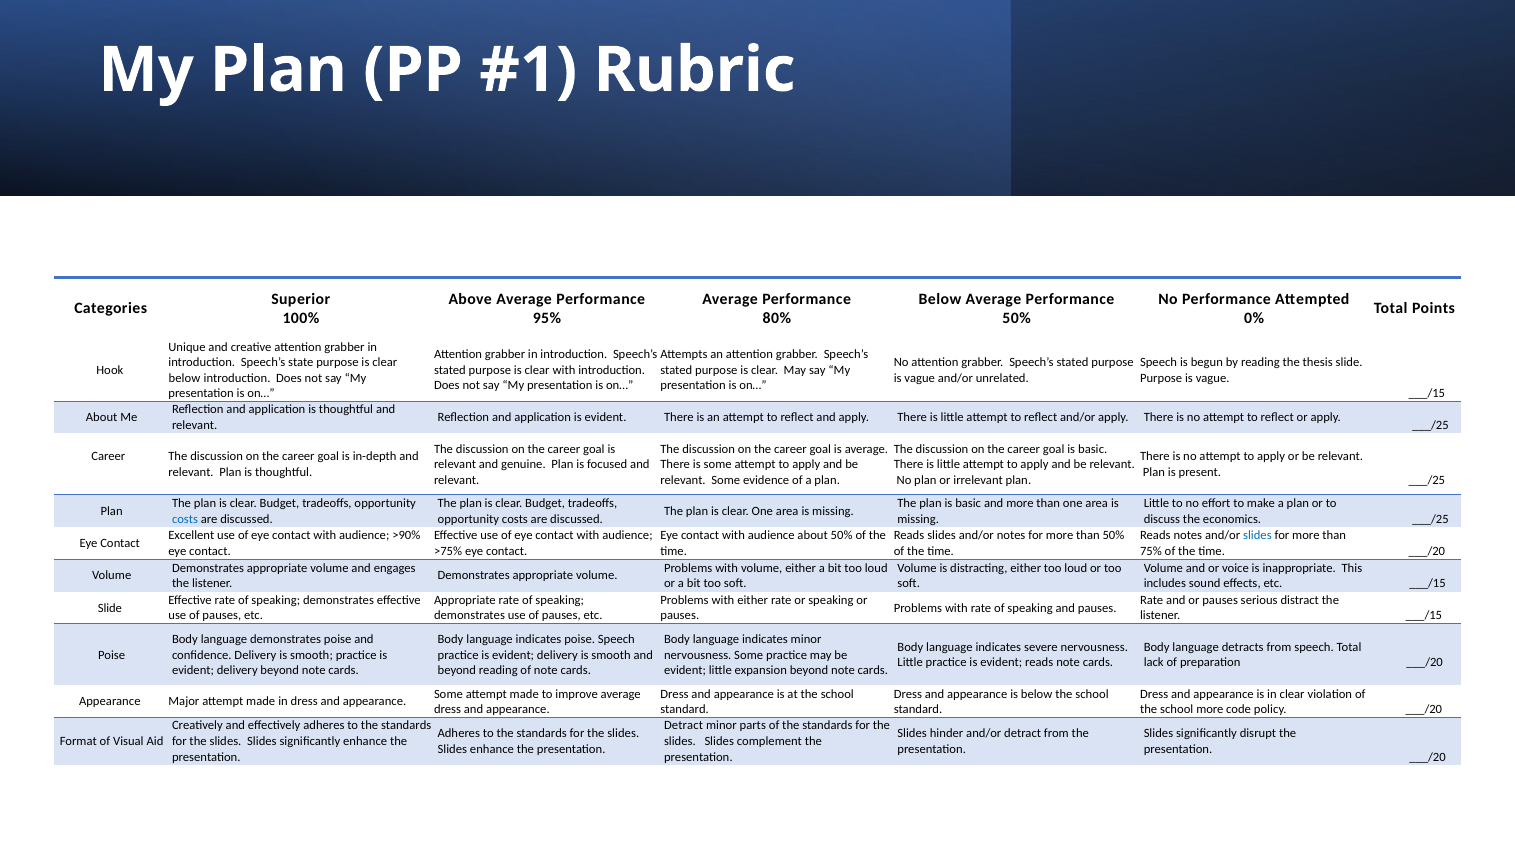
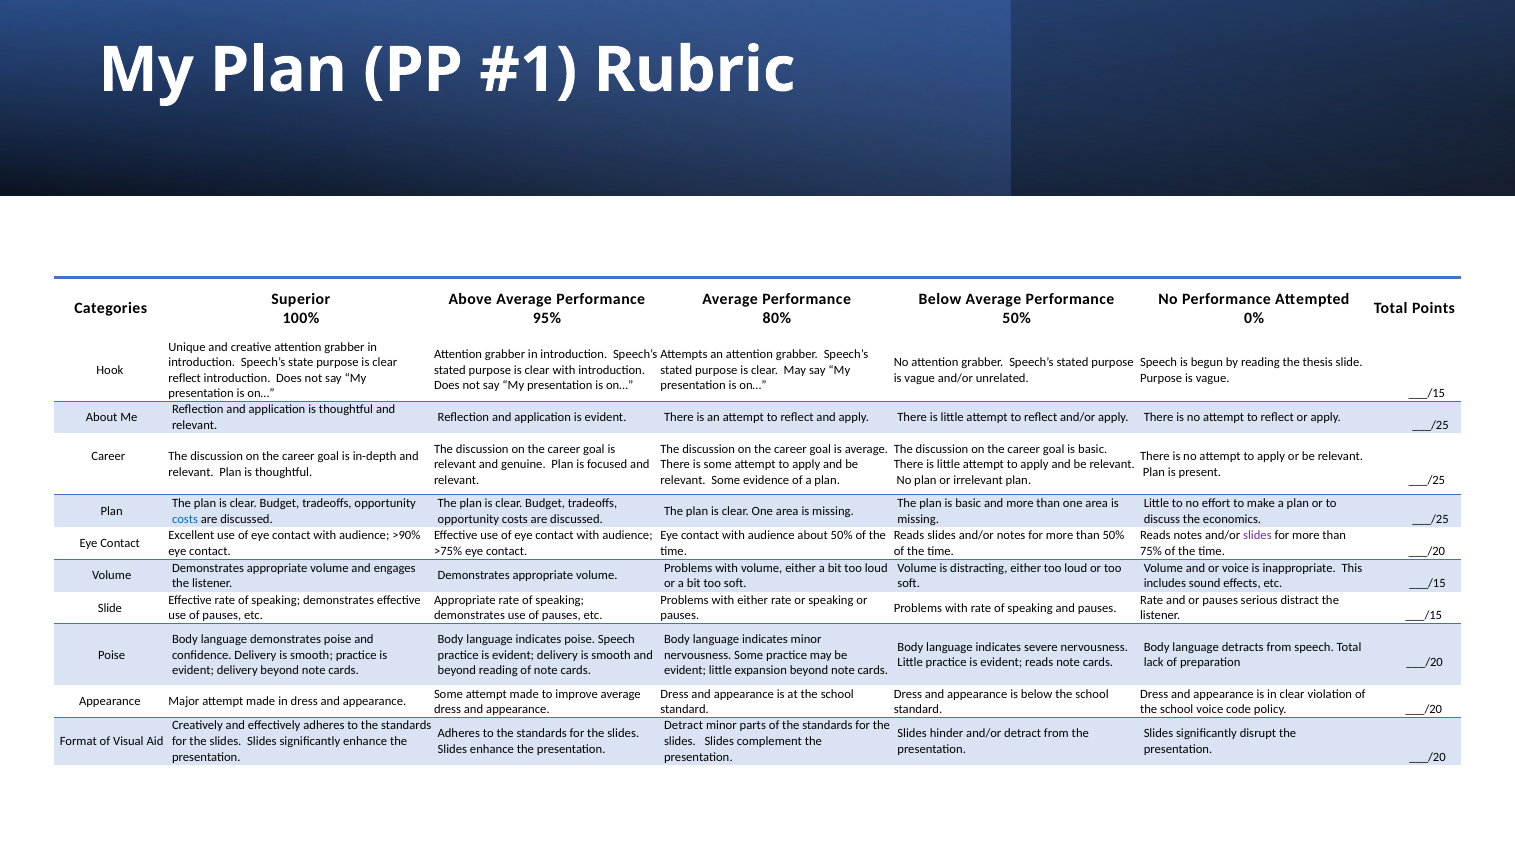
below at (185, 378): below -> reflect
slides at (1257, 536) colour: blue -> purple
school more: more -> voice
